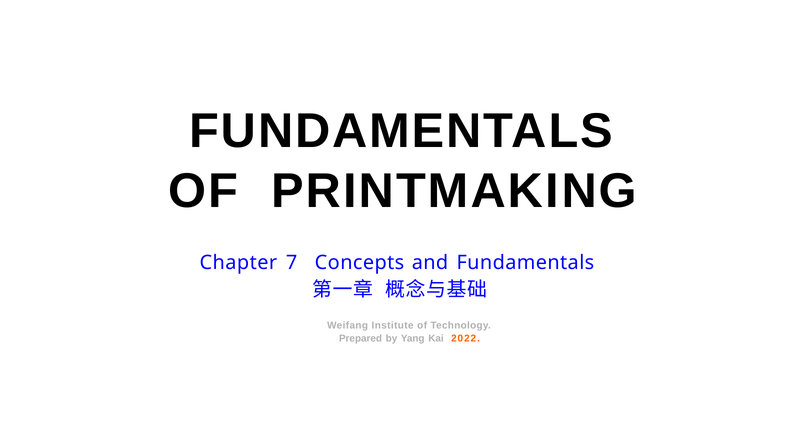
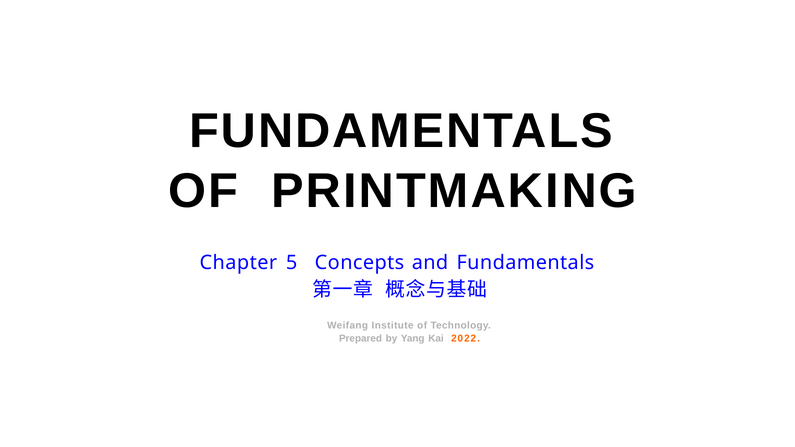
7: 7 -> 5
